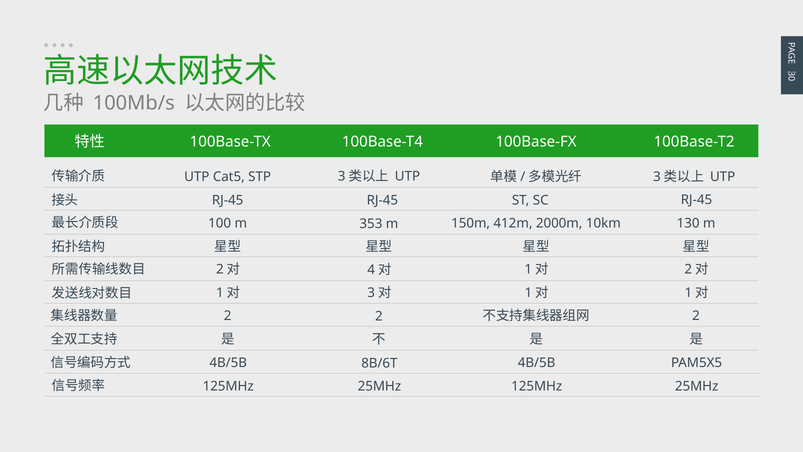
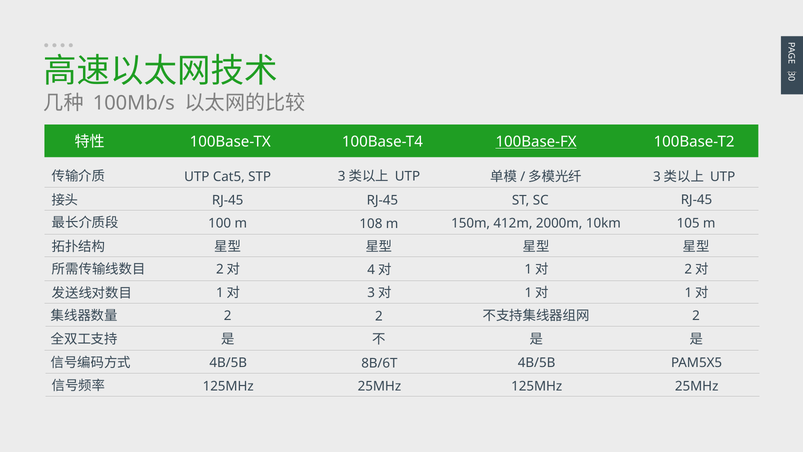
100Base-FX underline: none -> present
353: 353 -> 108
130: 130 -> 105
